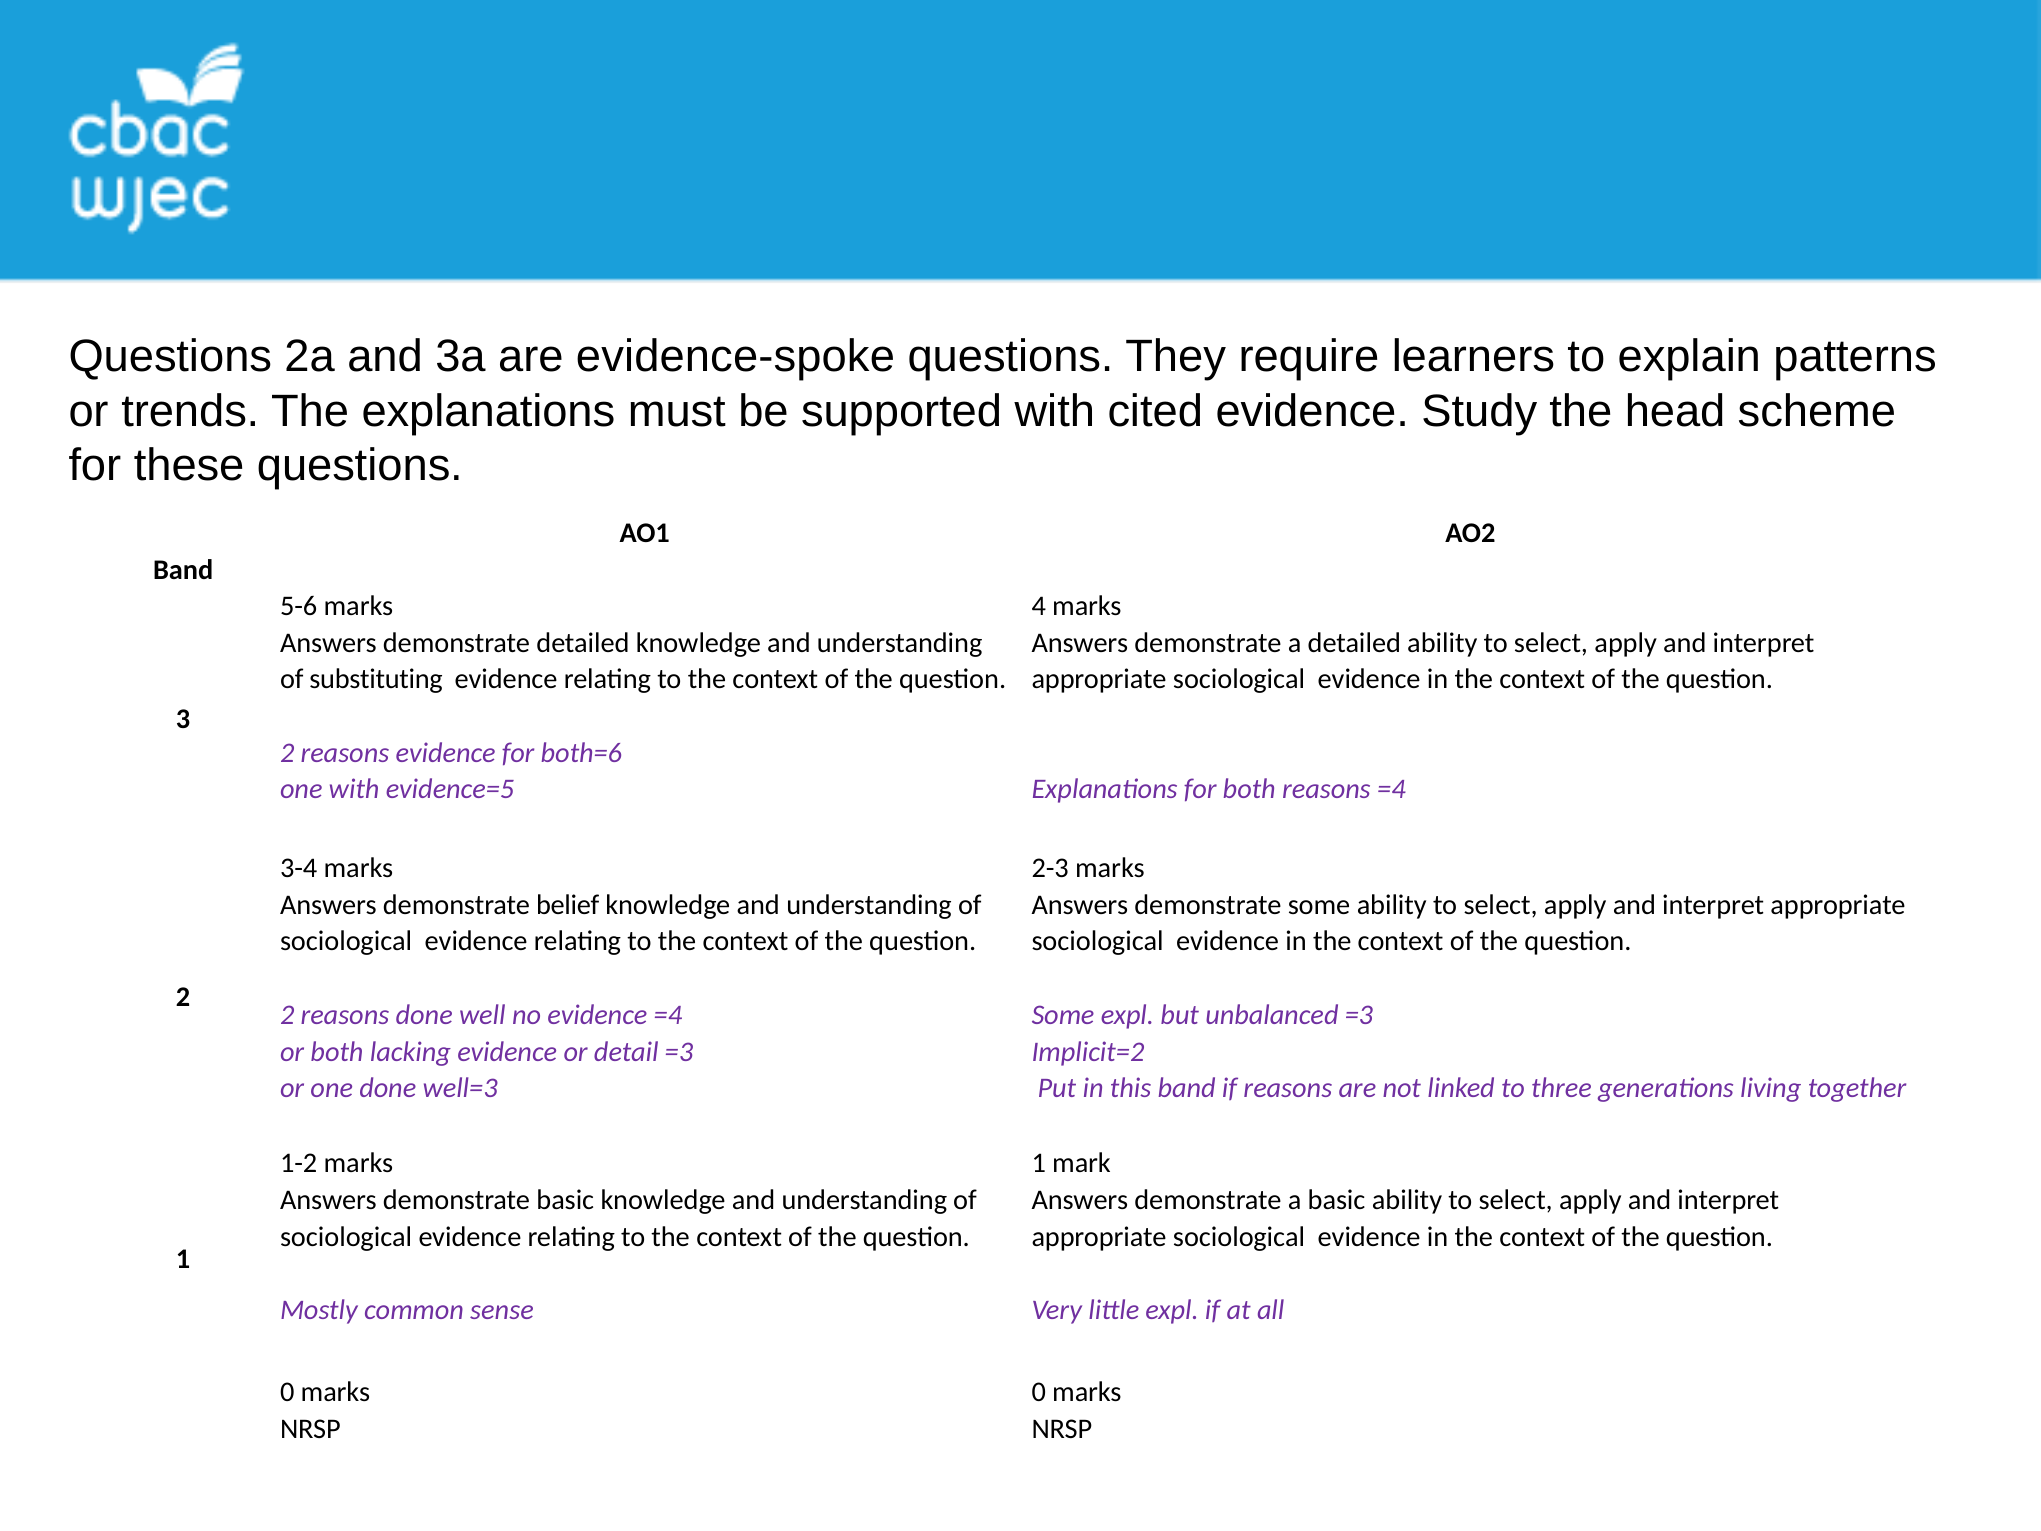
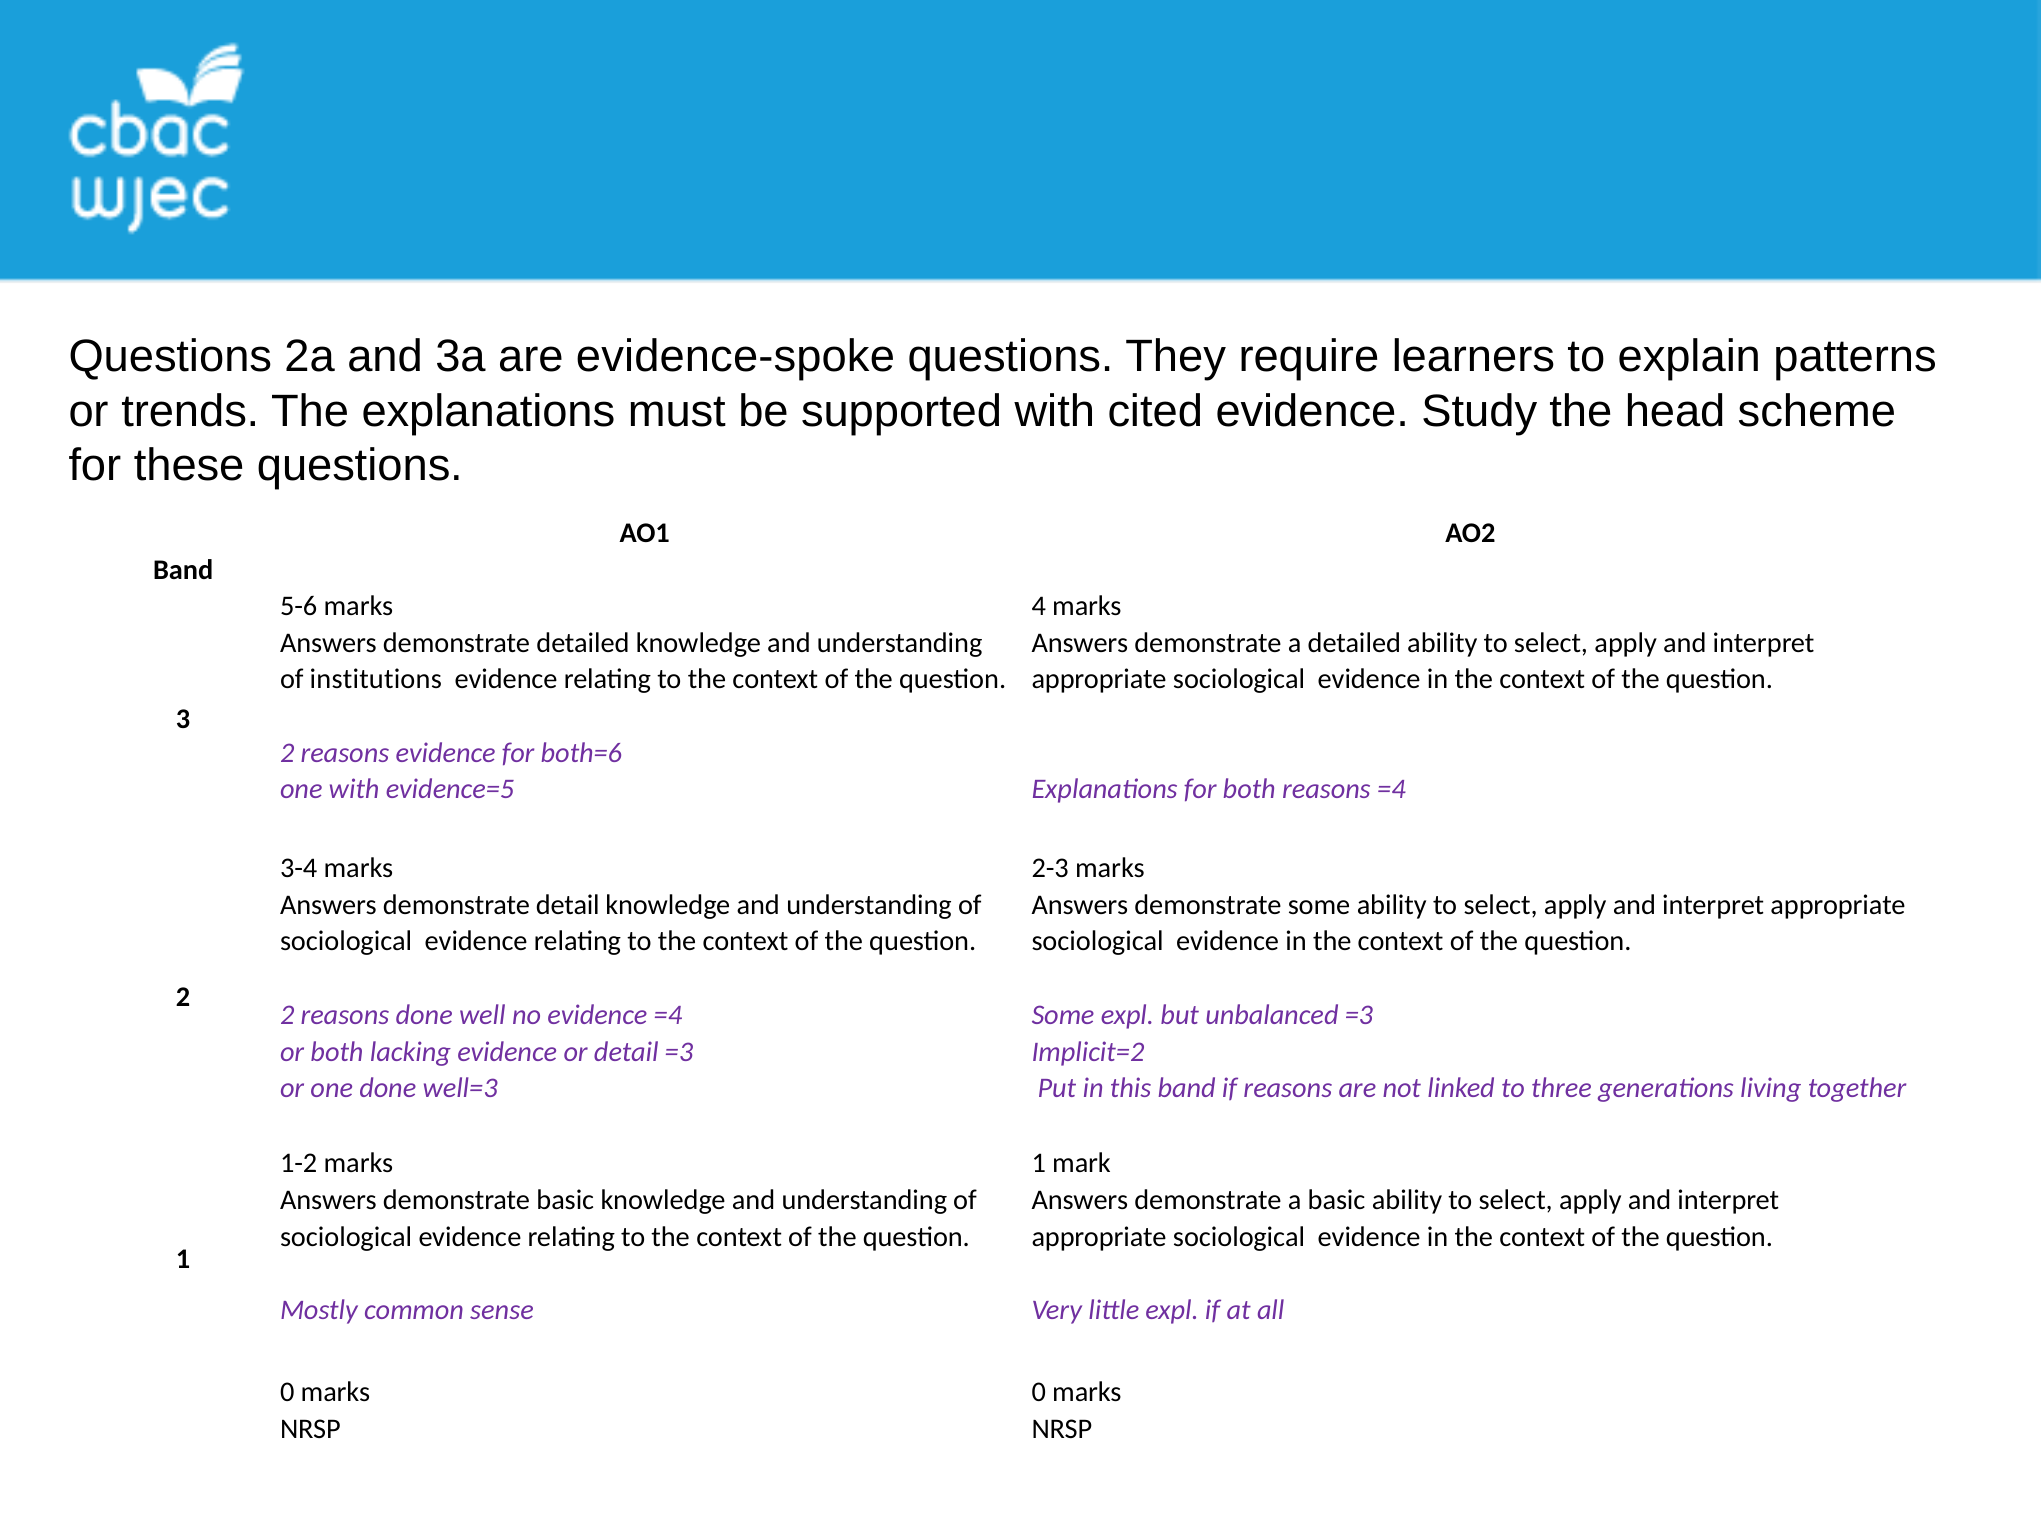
substituting: substituting -> institutions
demonstrate belief: belief -> detail
